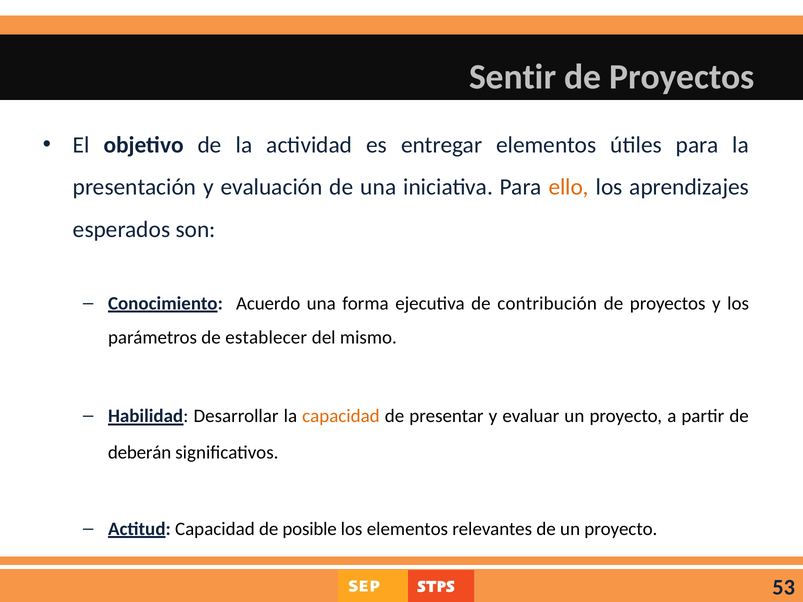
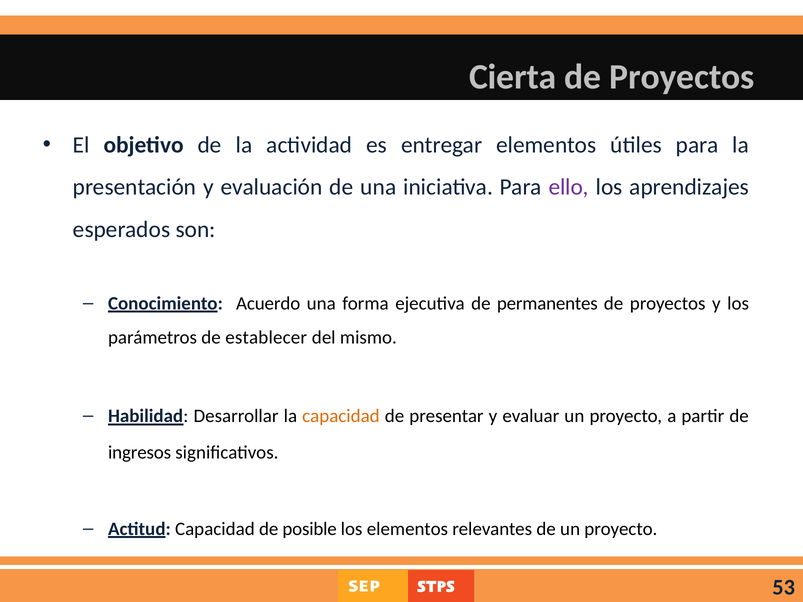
Sentir: Sentir -> Cierta
ello colour: orange -> purple
contribución: contribución -> permanentes
deberán: deberán -> ingresos
